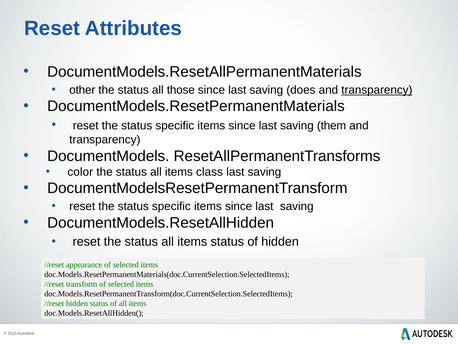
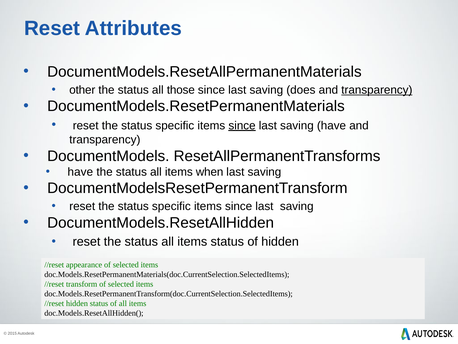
since at (242, 125) underline: none -> present
saving them: them -> have
color at (80, 172): color -> have
class: class -> when
